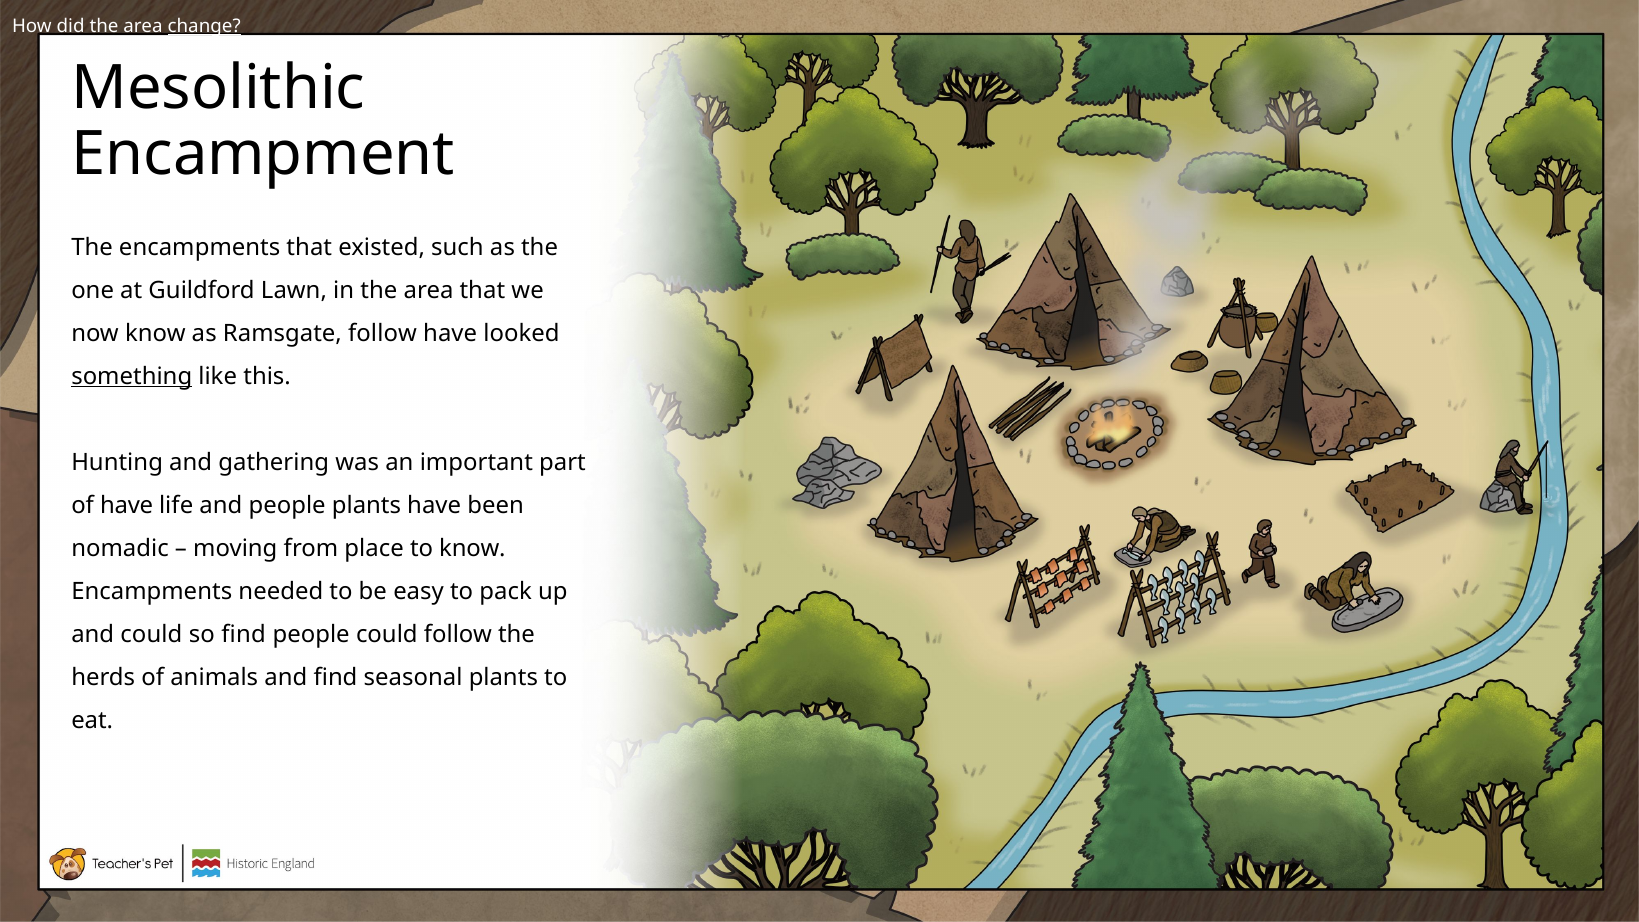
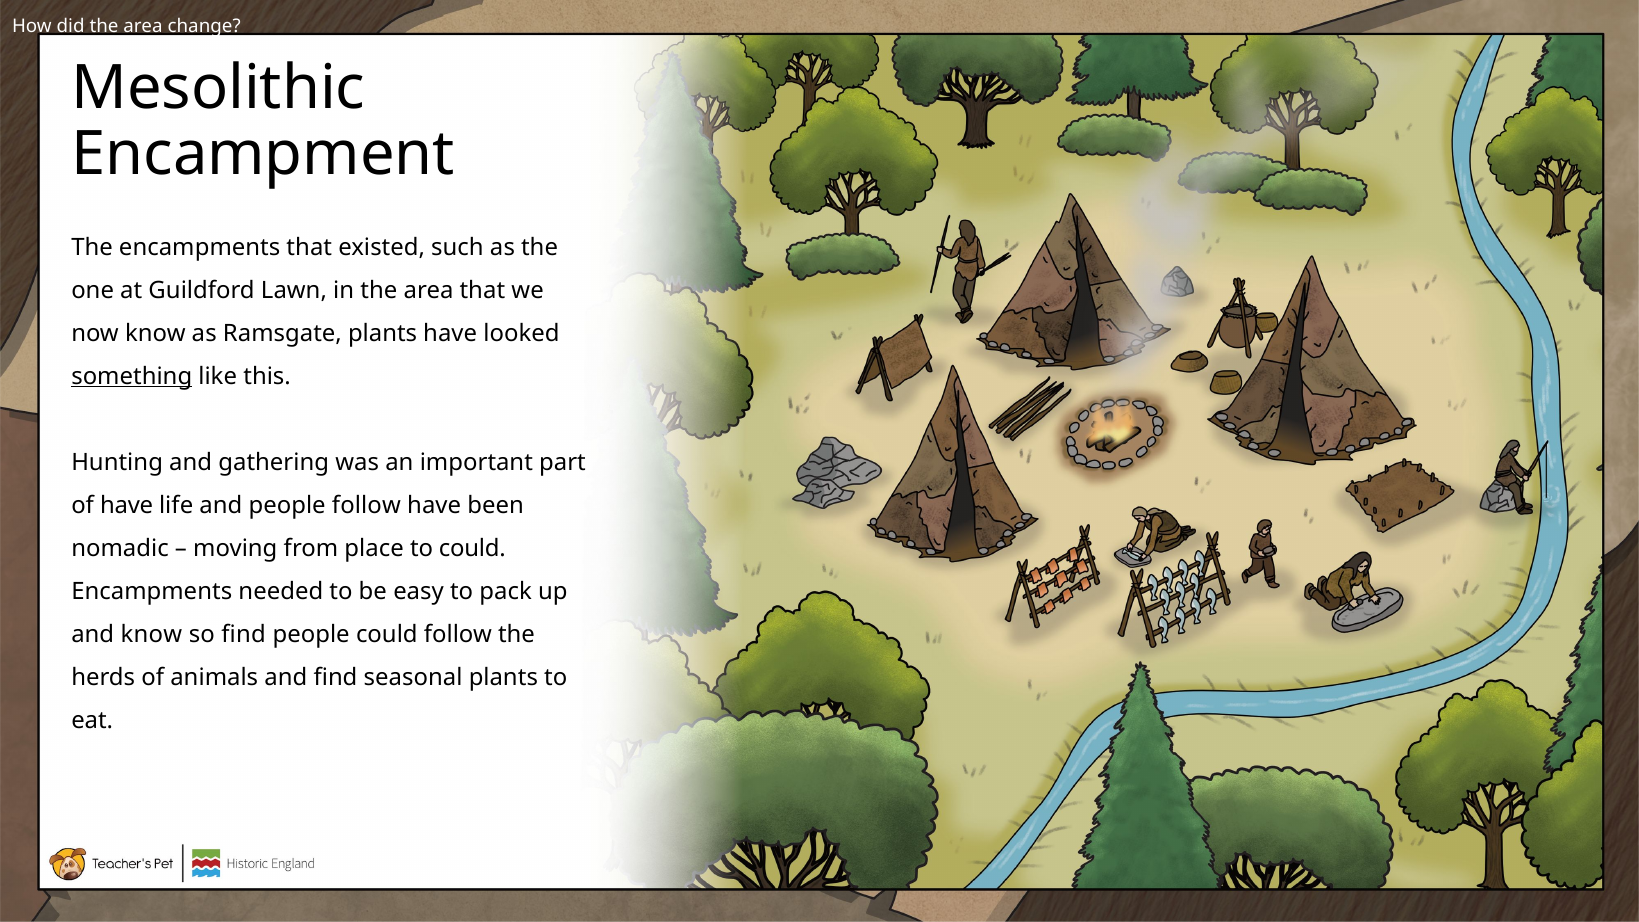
change underline: present -> none
Ramsgate follow: follow -> plants
people plants: plants -> follow
to know: know -> could
and could: could -> know
